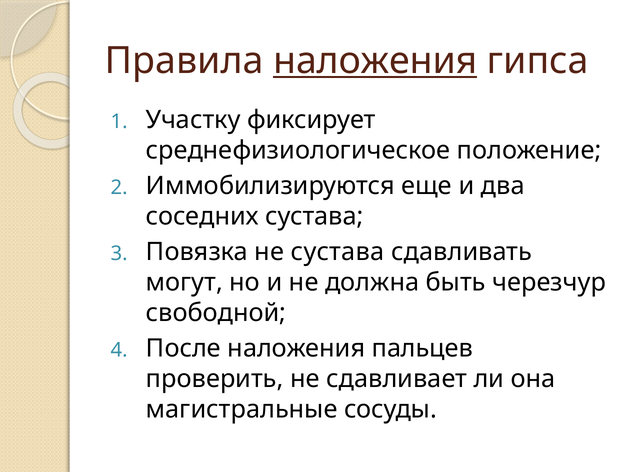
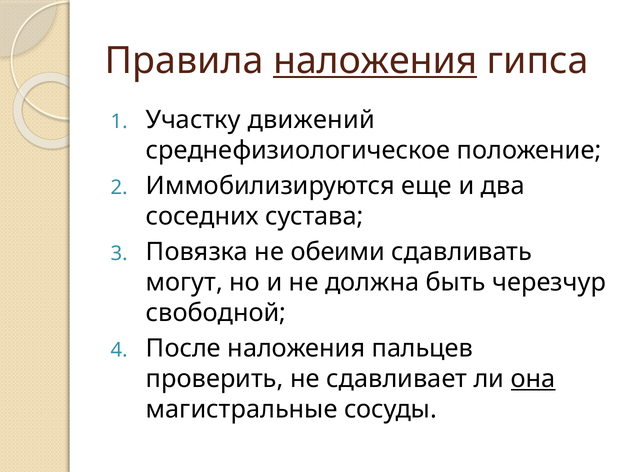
фиксирует: фиксирует -> движений
не сустава: сустава -> обеими
она underline: none -> present
